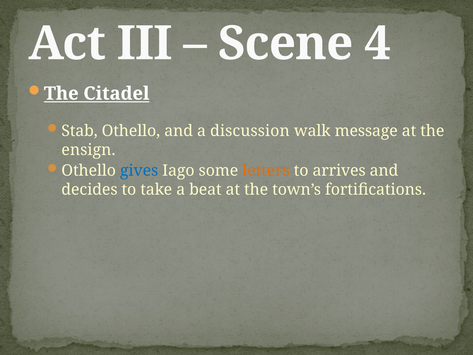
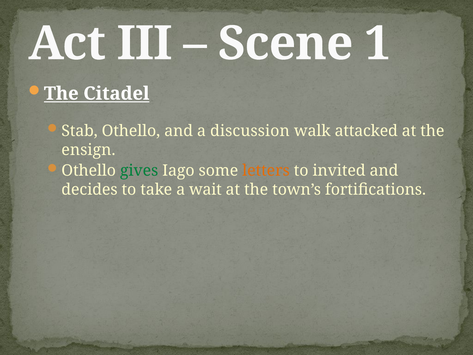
4: 4 -> 1
message: message -> attacked
gives colour: blue -> green
arrives: arrives -> invited
beat: beat -> wait
